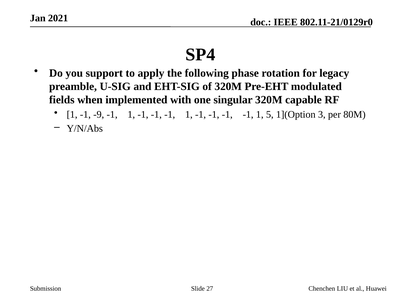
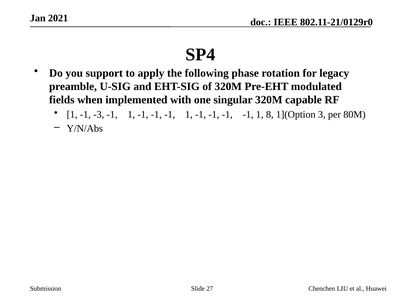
-9: -9 -> -3
5: 5 -> 8
